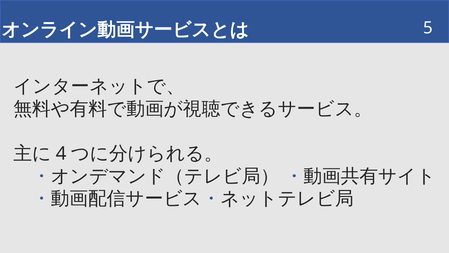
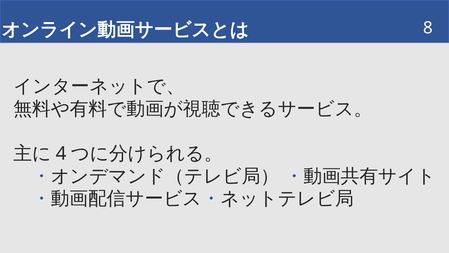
5: 5 -> 8
